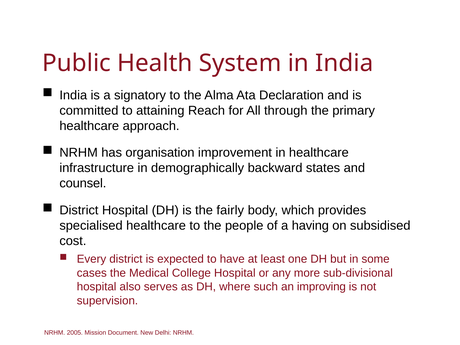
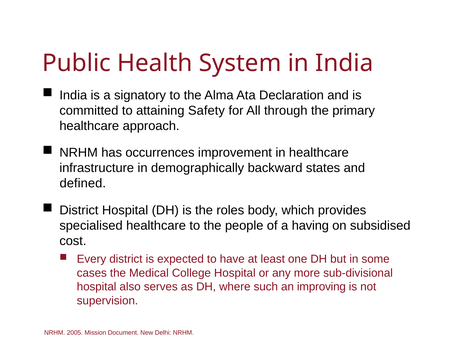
Reach: Reach -> Safety
organisation: organisation -> occurrences
counsel: counsel -> defined
fairly: fairly -> roles
